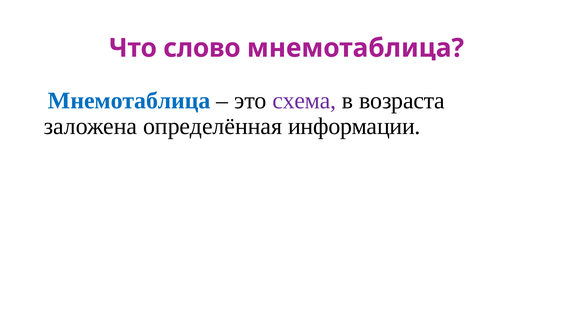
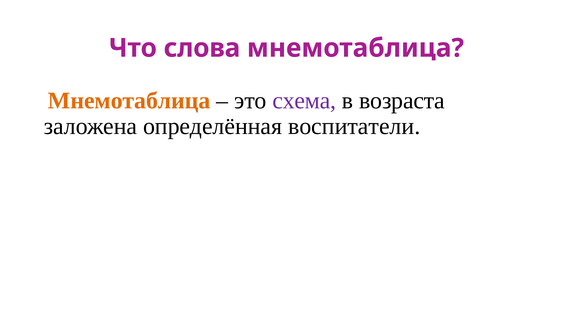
слово: слово -> слова
Мнемотаблица at (129, 101) colour: blue -> orange
информации: информации -> воспитатели
